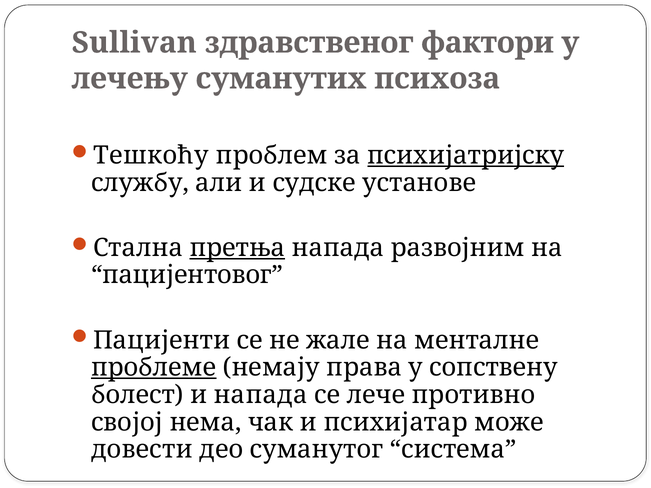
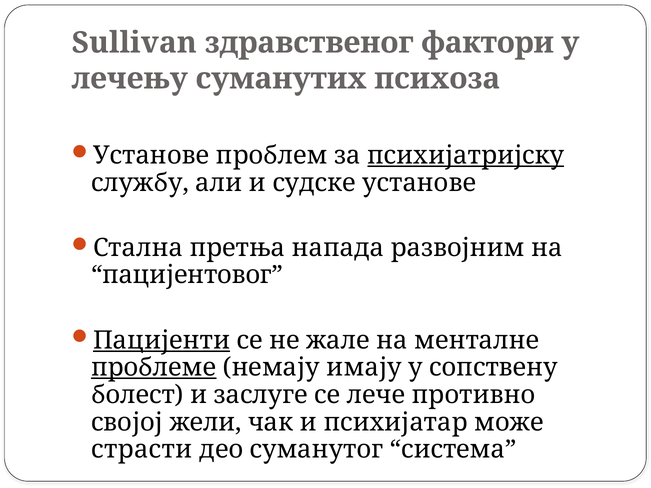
Тешкоћу at (151, 155): Тешкоћу -> Установе
претња underline: present -> none
Пацијенти underline: none -> present
права: права -> имају
и напада: напада -> заслуге
нема: нема -> жели
довести: довести -> страсти
